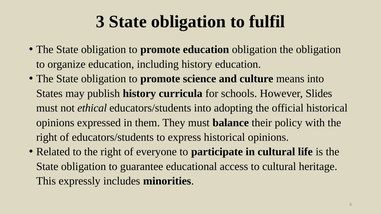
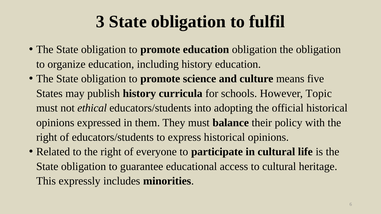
means into: into -> five
Slides: Slides -> Topic
